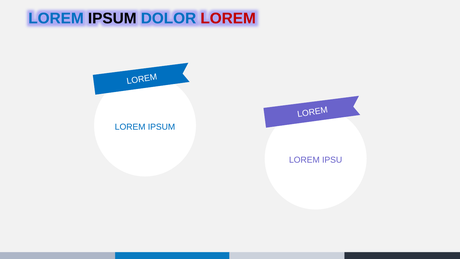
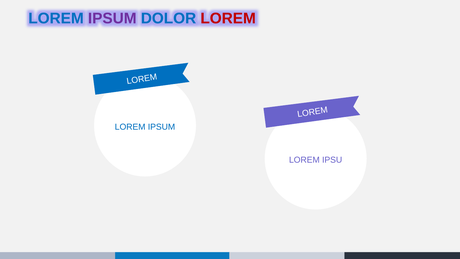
IPSUM at (112, 18) colour: black -> purple
